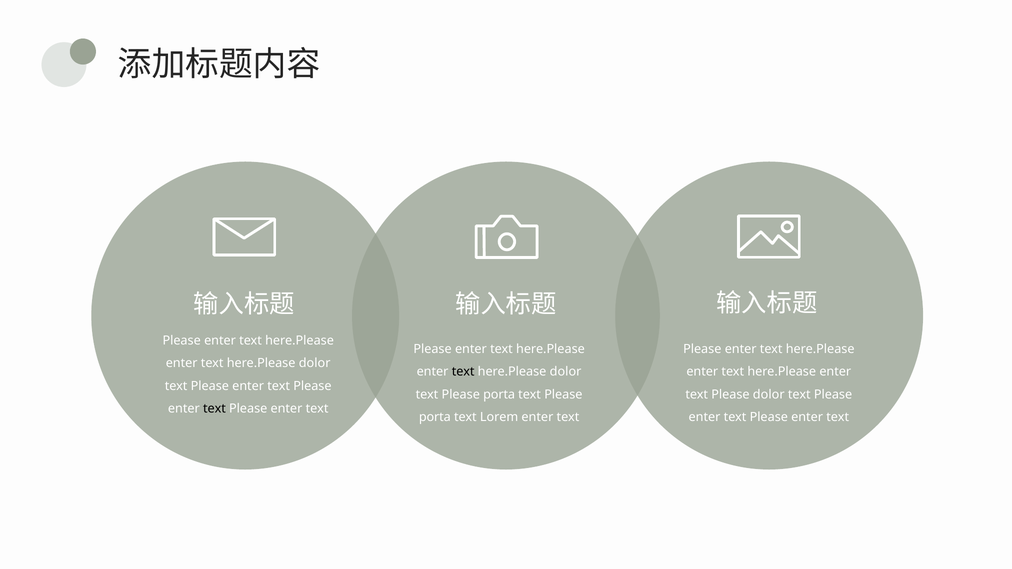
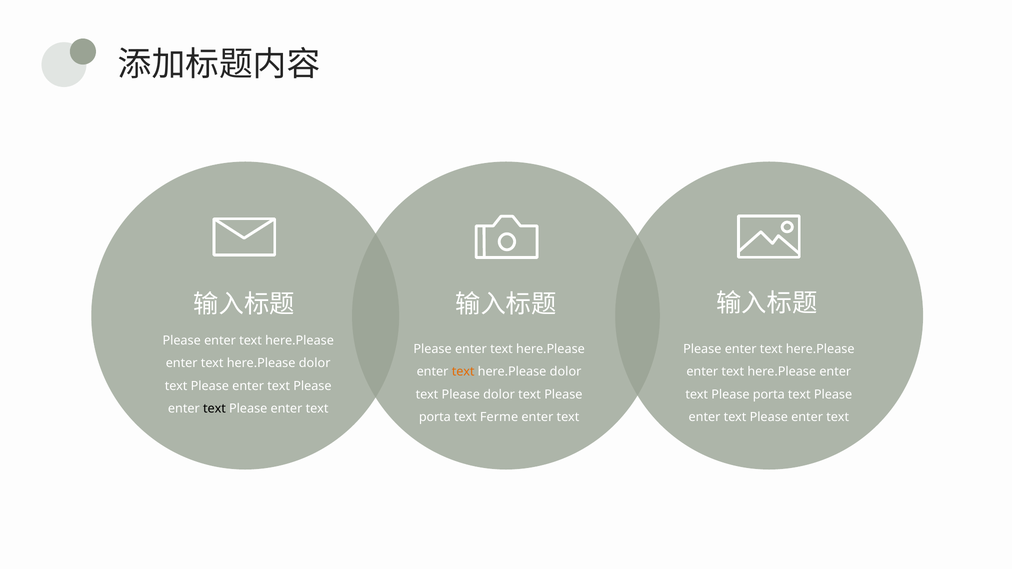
text at (463, 372) colour: black -> orange
porta at (499, 395): porta -> dolor
dolor at (769, 395): dolor -> porta
Lorem: Lorem -> Ferme
